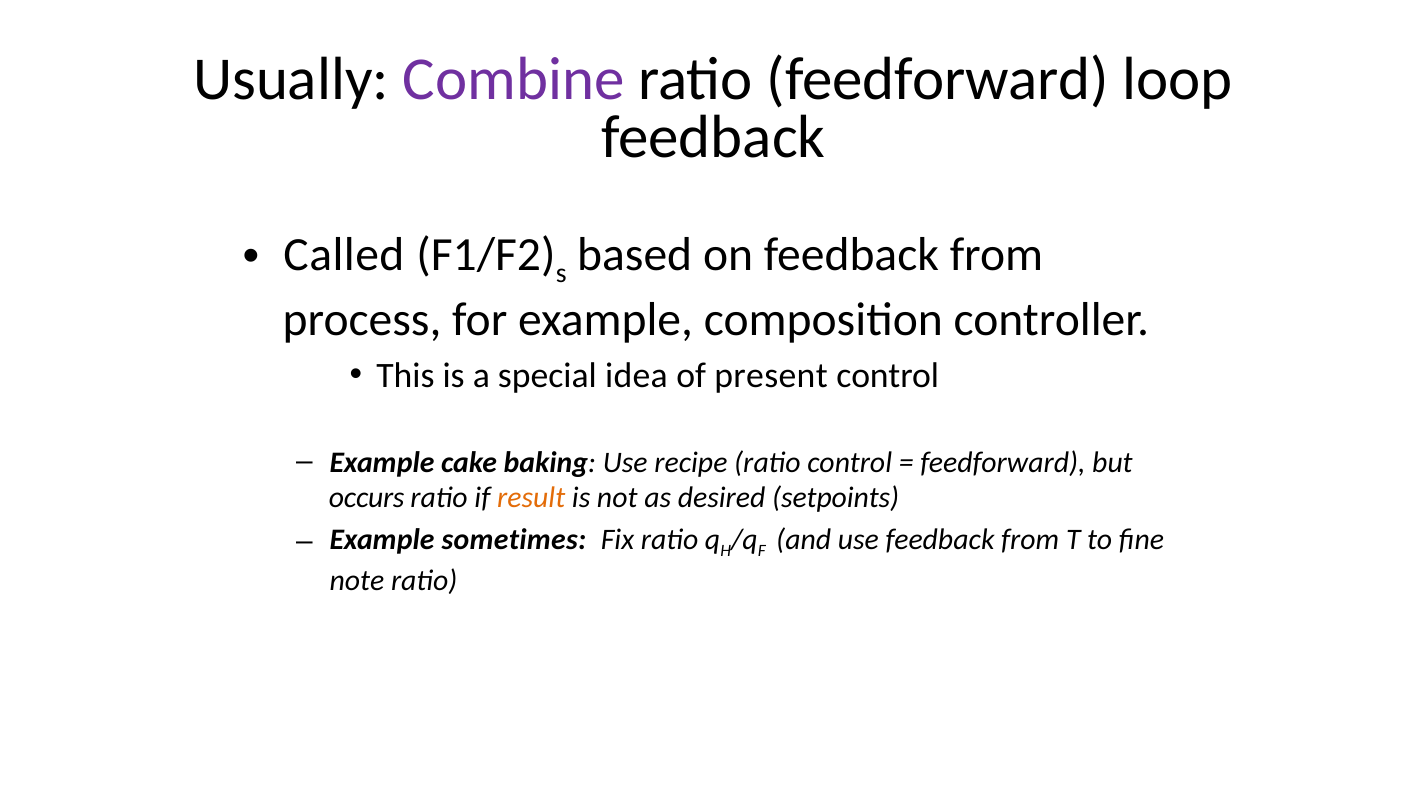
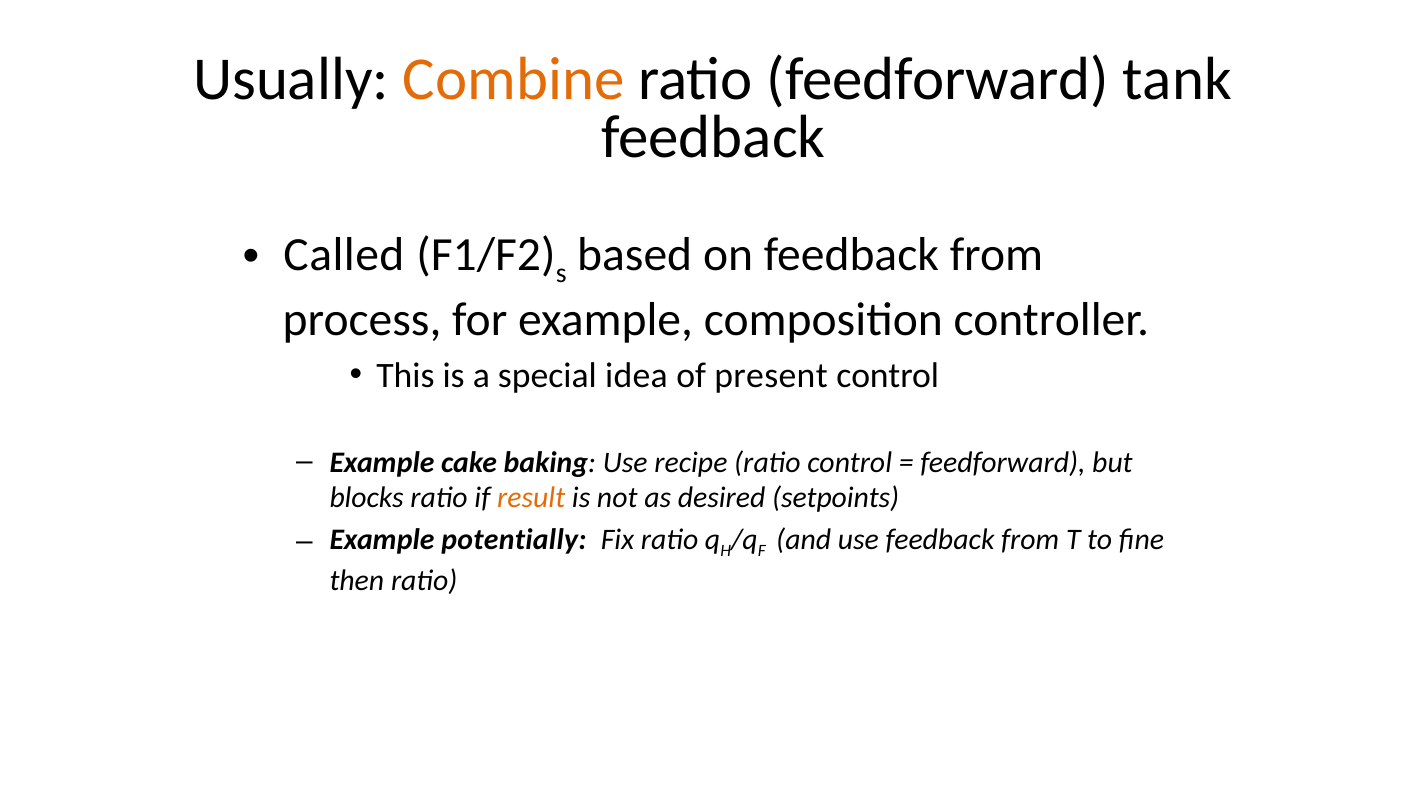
Combine colour: purple -> orange
loop: loop -> tank
occurs: occurs -> blocks
sometimes: sometimes -> potentially
note: note -> then
